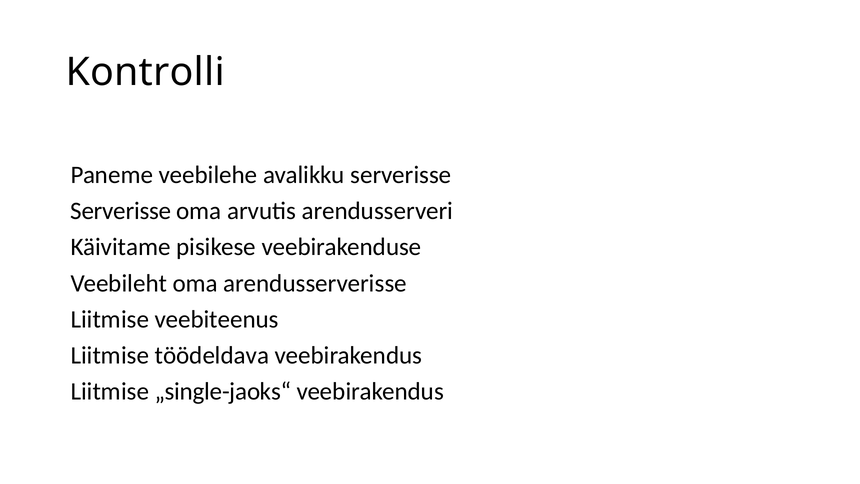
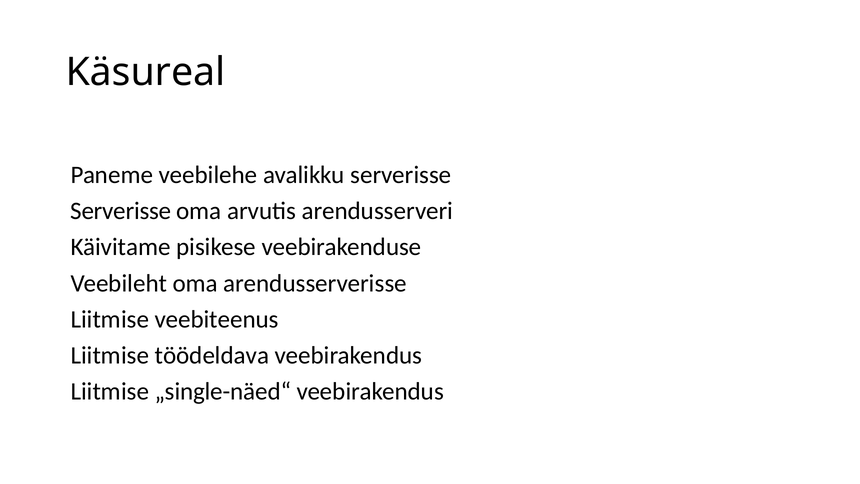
Kontrolli: Kontrolli -> Käsureal
„single-jaoks“: „single-jaoks“ -> „single-näed“
